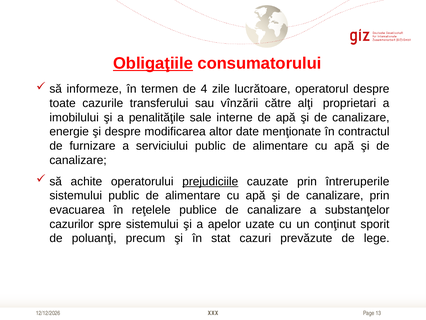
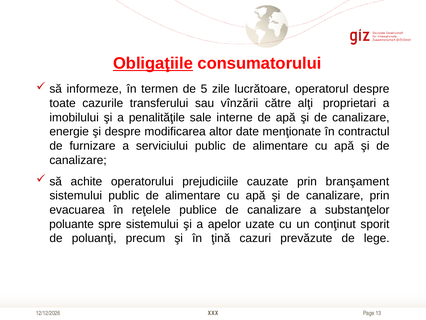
4: 4 -> 5
prejudiciile underline: present -> none
întreruperile: întreruperile -> branşament
cazurilor: cazurilor -> poluante
stat: stat -> ţină
